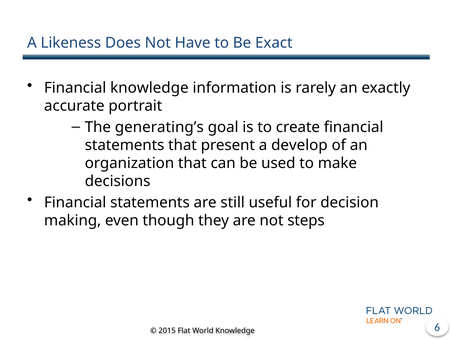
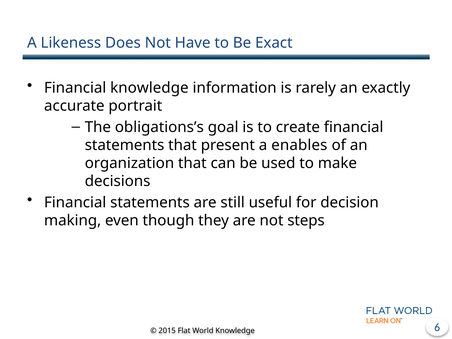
generating’s: generating’s -> obligations’s
develop: develop -> enables
